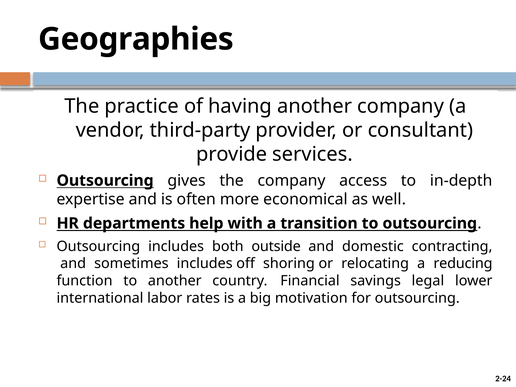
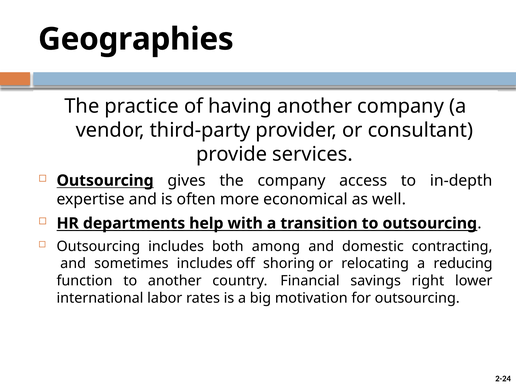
outside: outside -> among
legal: legal -> right
